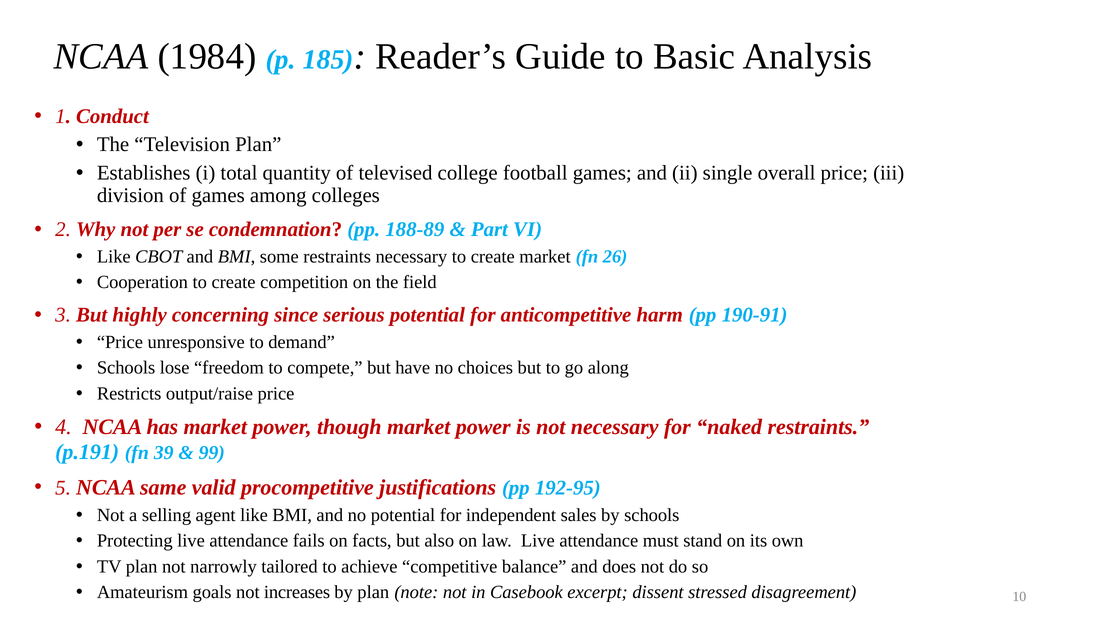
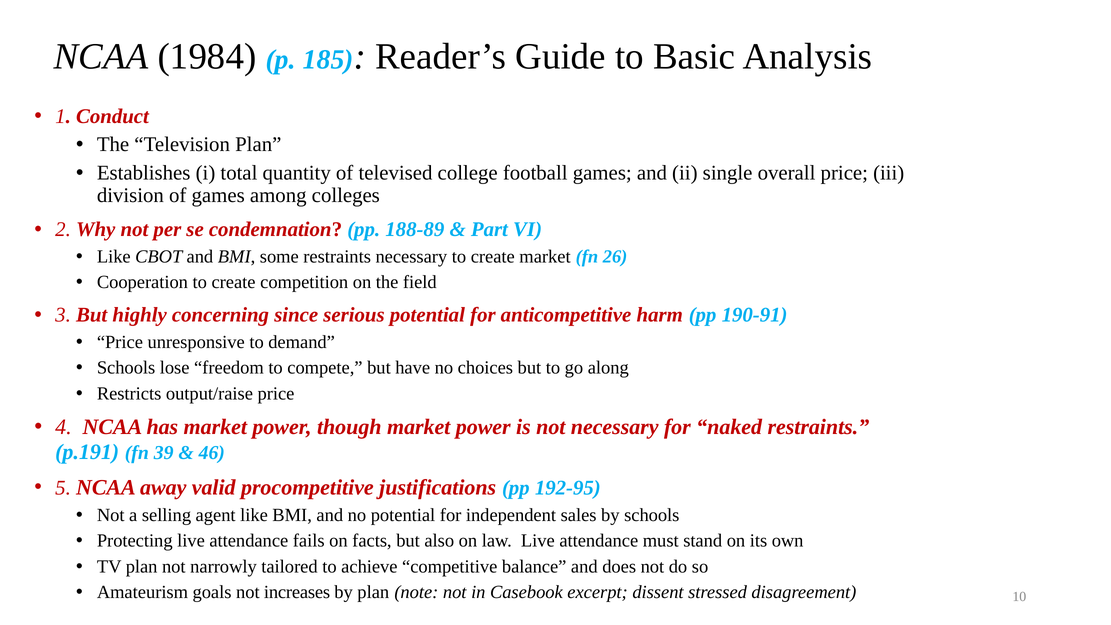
99: 99 -> 46
same: same -> away
